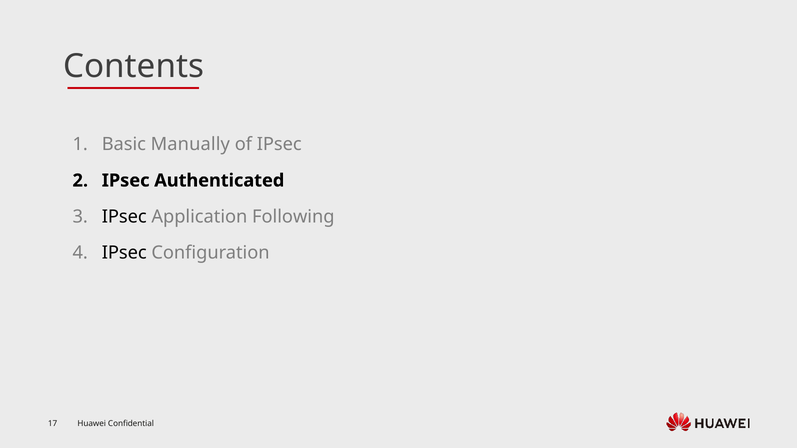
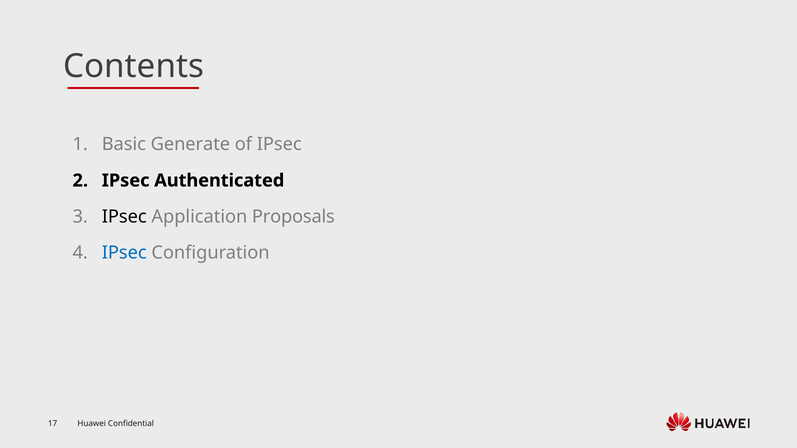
Manually: Manually -> Generate
Following: Following -> Proposals
IPsec at (124, 253) colour: black -> blue
